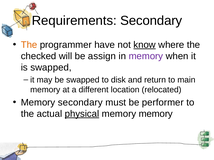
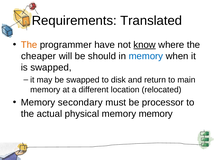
Requirements Secondary: Secondary -> Translated
checked: checked -> cheaper
assign: assign -> should
memory at (146, 56) colour: purple -> blue
performer: performer -> processor
physical underline: present -> none
